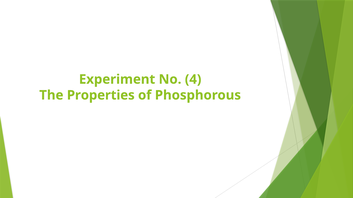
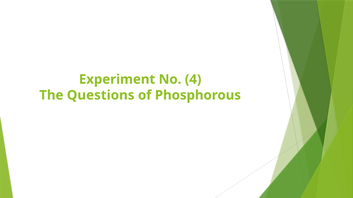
Properties: Properties -> Questions
